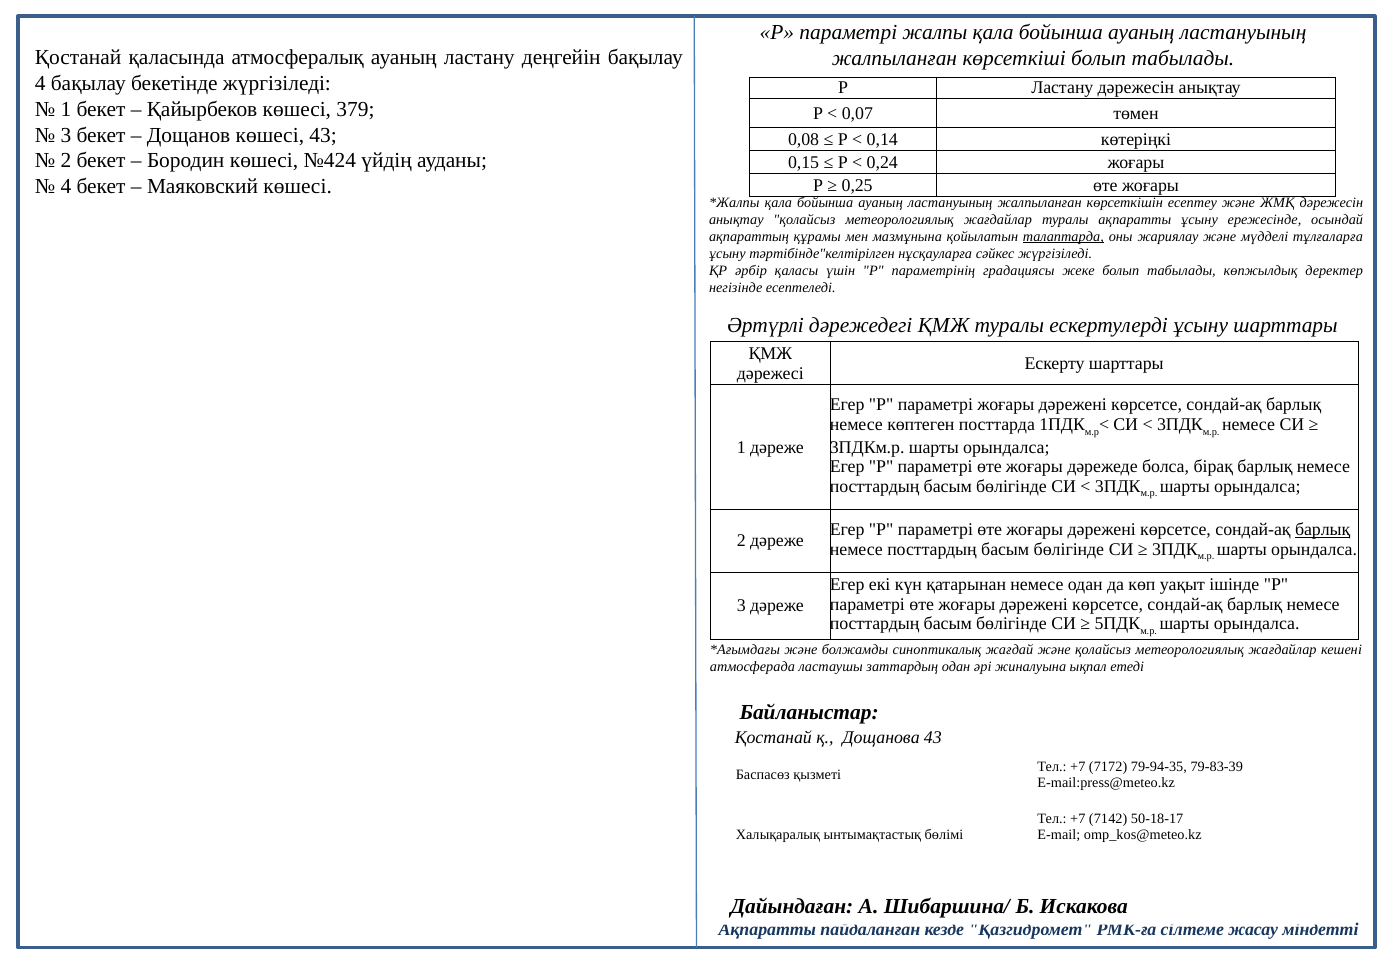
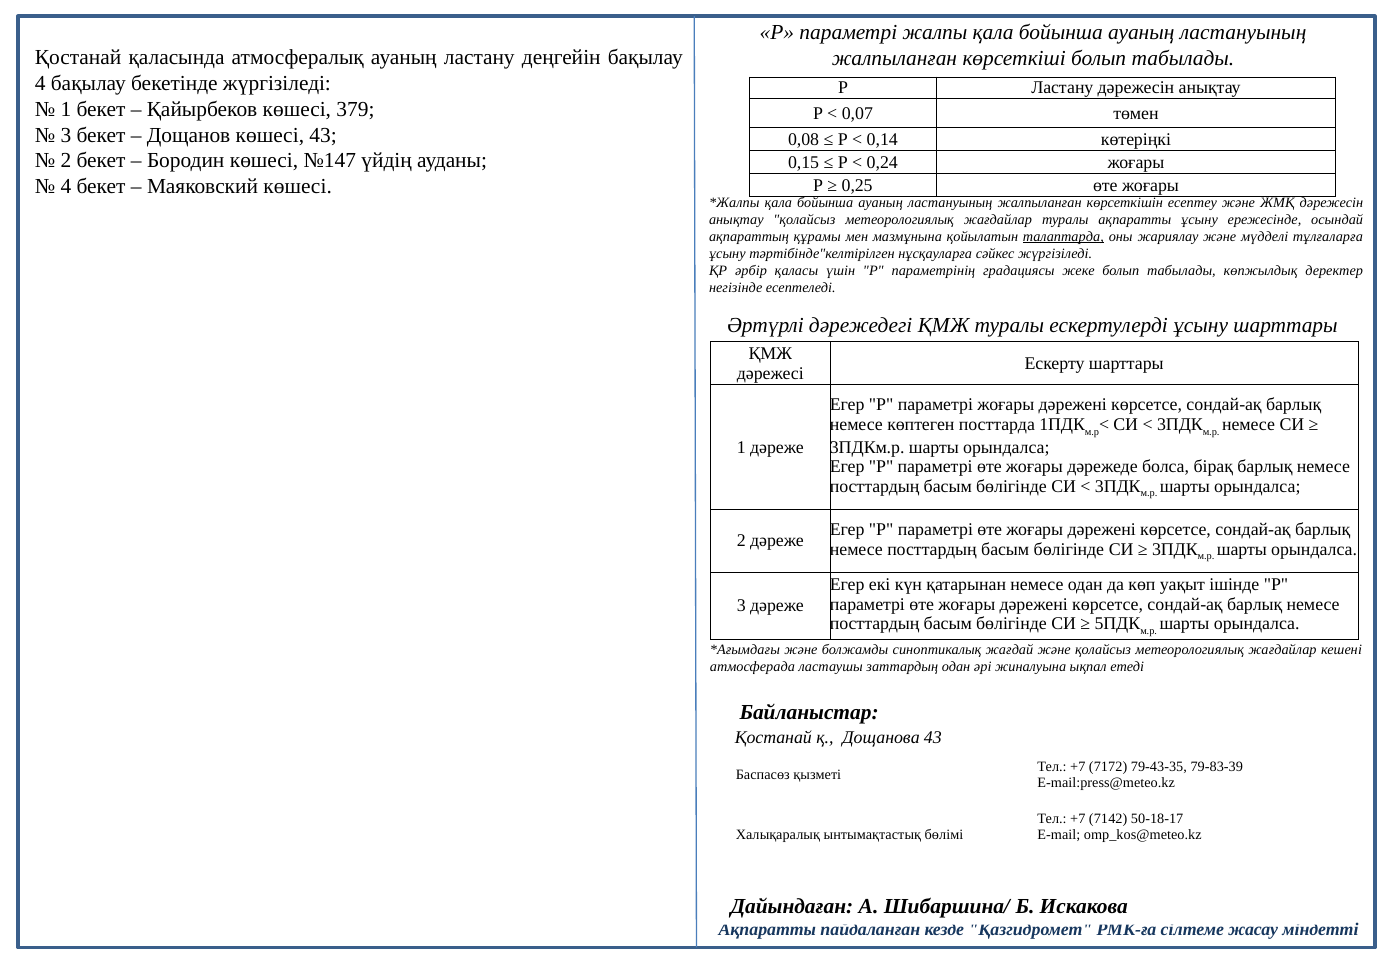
№424: №424 -> №147
барлық at (1323, 530) underline: present -> none
79-94-35: 79-94-35 -> 79-43-35
